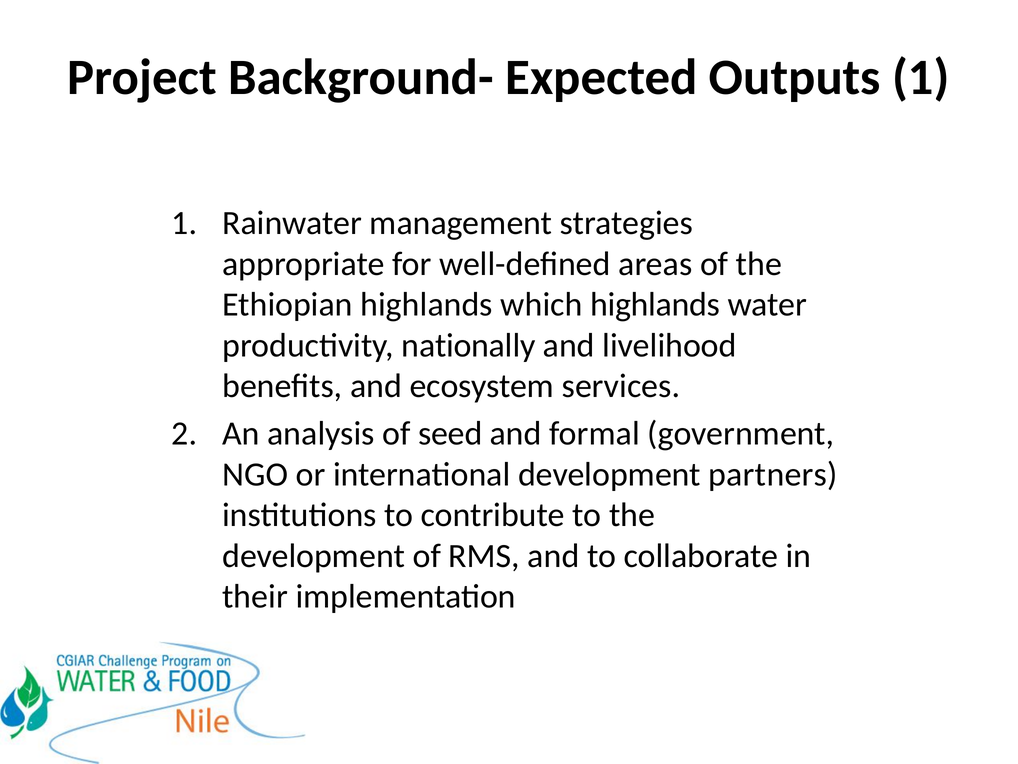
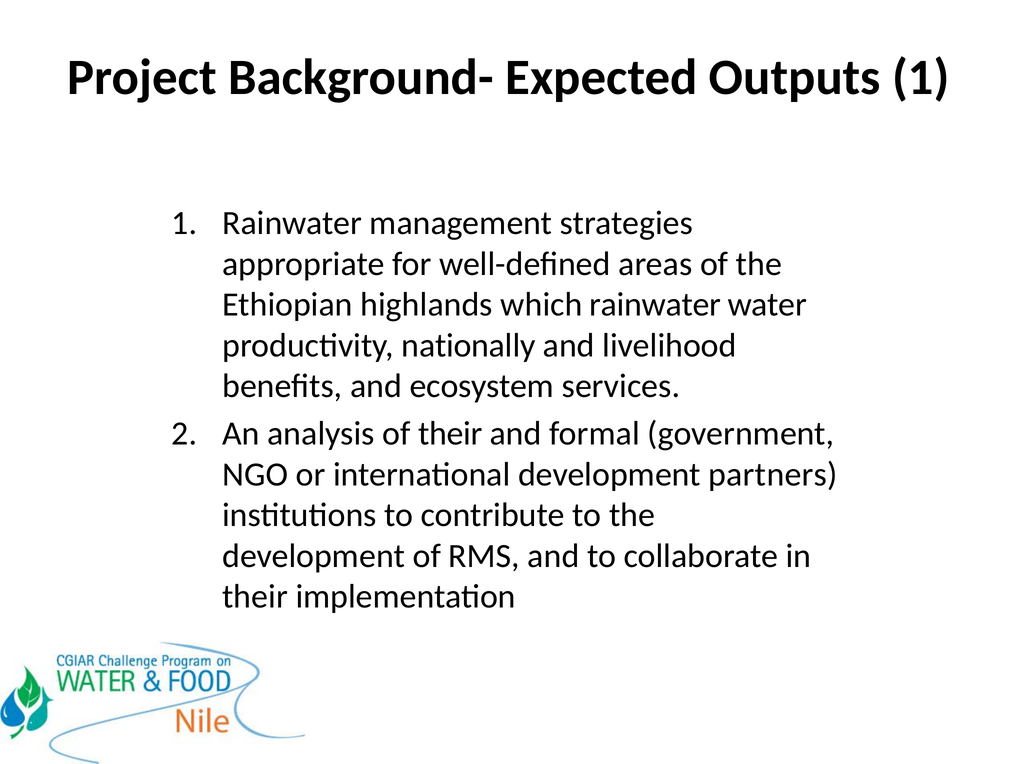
which highlands: highlands -> rainwater
of seed: seed -> their
